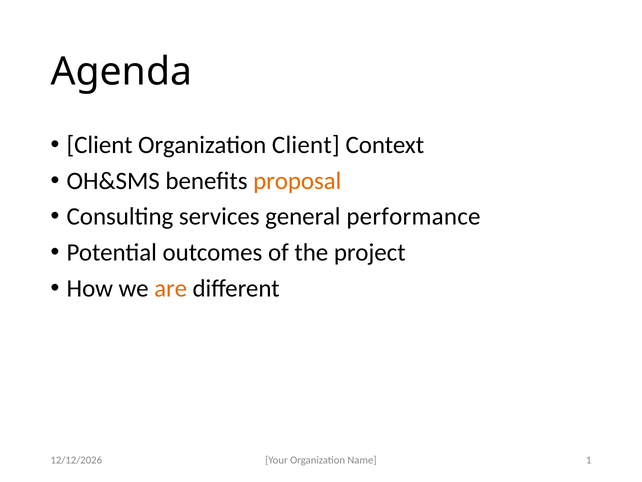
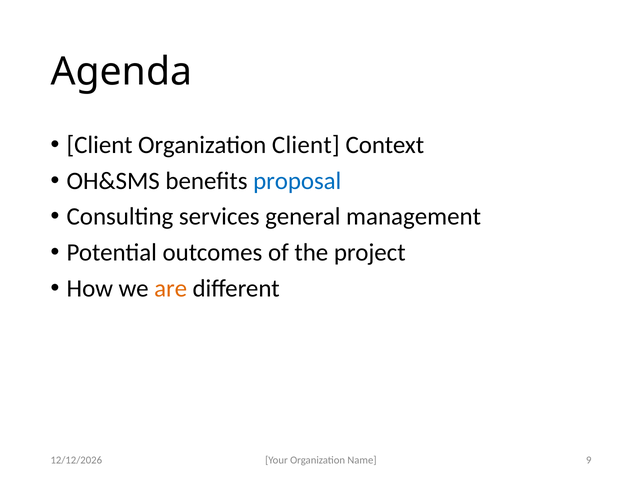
proposal colour: orange -> blue
performance: performance -> management
1: 1 -> 9
